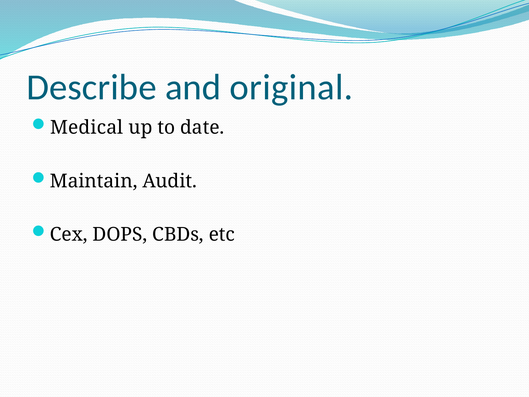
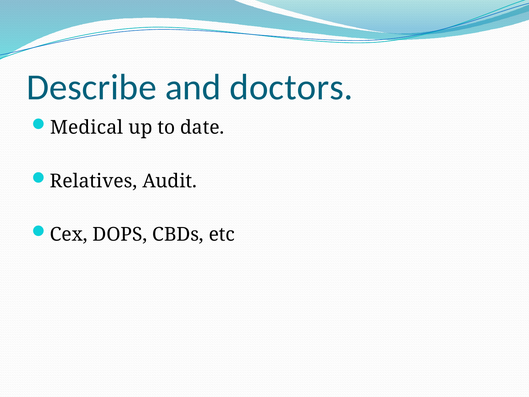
original: original -> doctors
Maintain: Maintain -> Relatives
